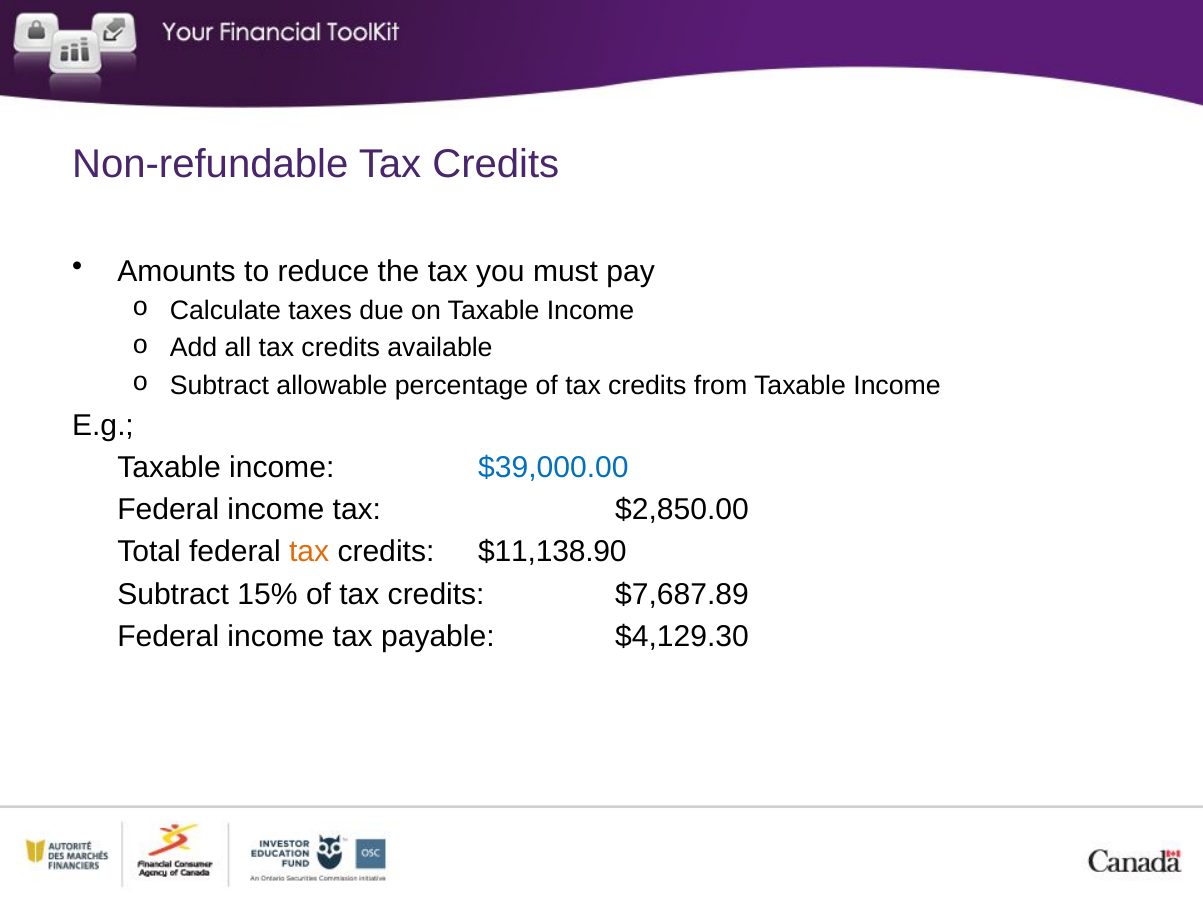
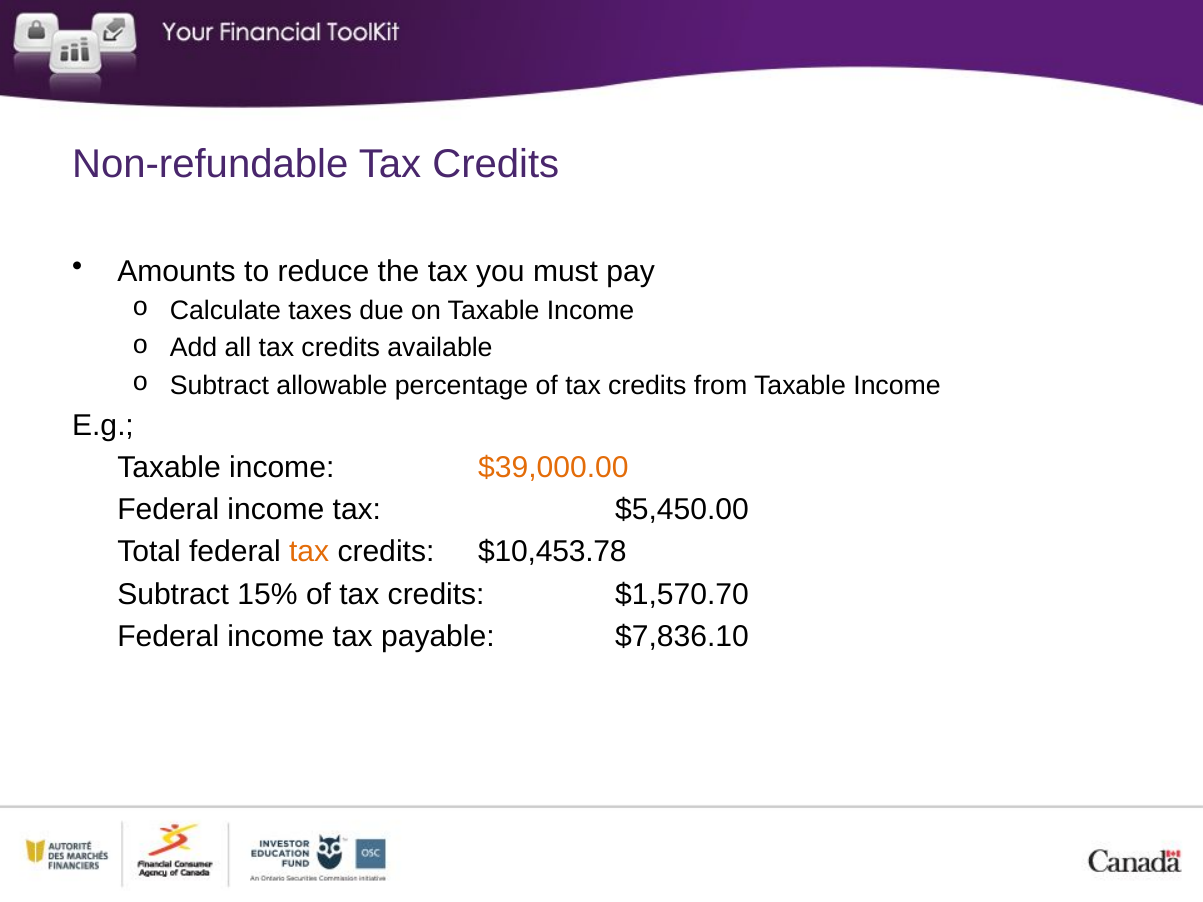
$39,000.00 colour: blue -> orange
$2,850.00: $2,850.00 -> $5,450.00
$11,138.90: $11,138.90 -> $10,453.78
$7,687.89: $7,687.89 -> $1,570.70
$4,129.30: $4,129.30 -> $7,836.10
